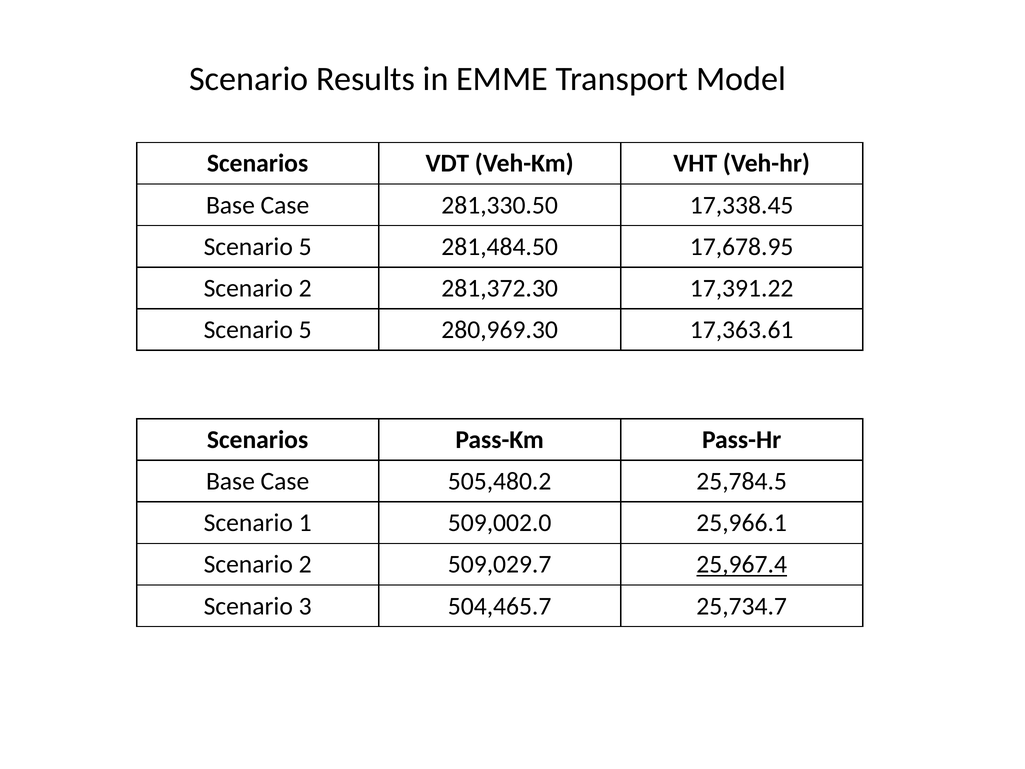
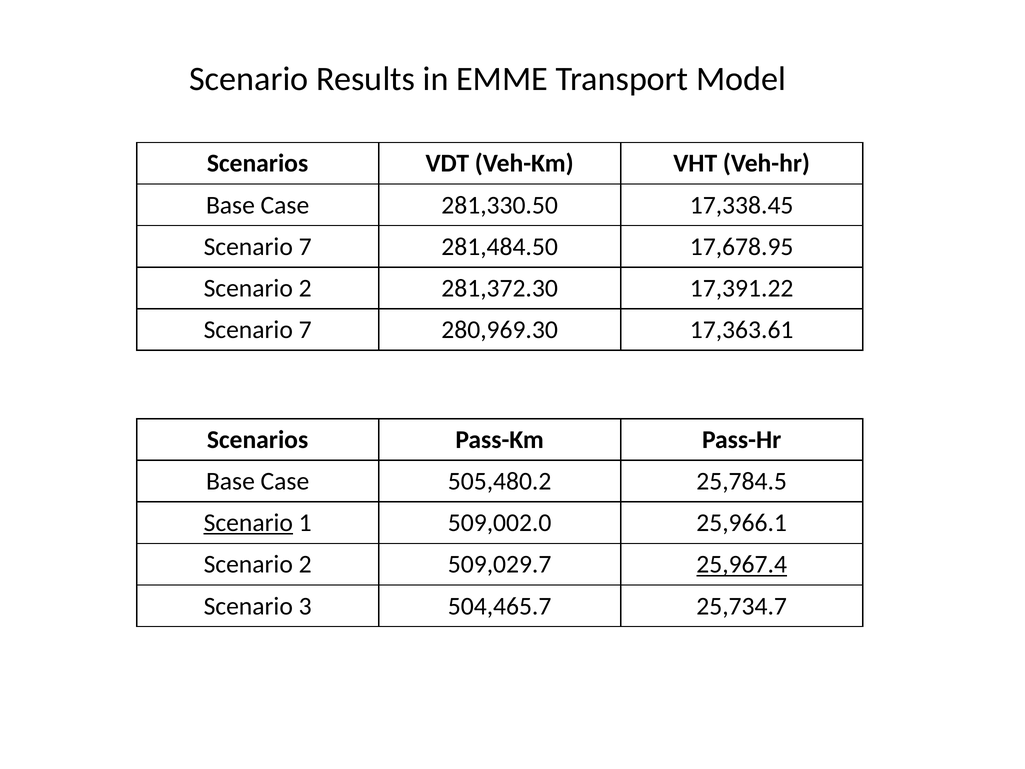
5 at (305, 247): 5 -> 7
5 at (305, 330): 5 -> 7
Scenario at (248, 523) underline: none -> present
